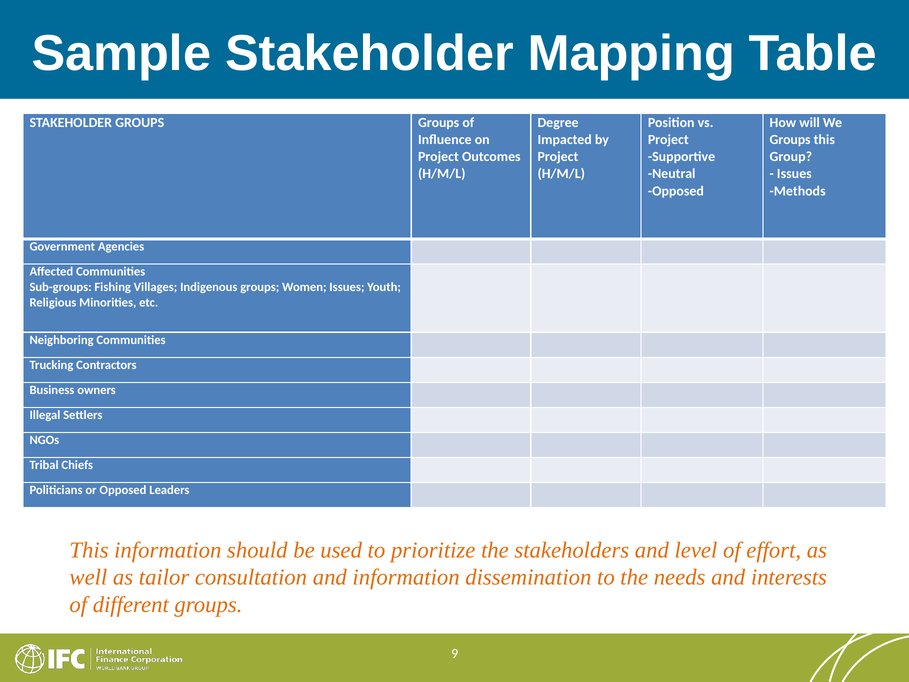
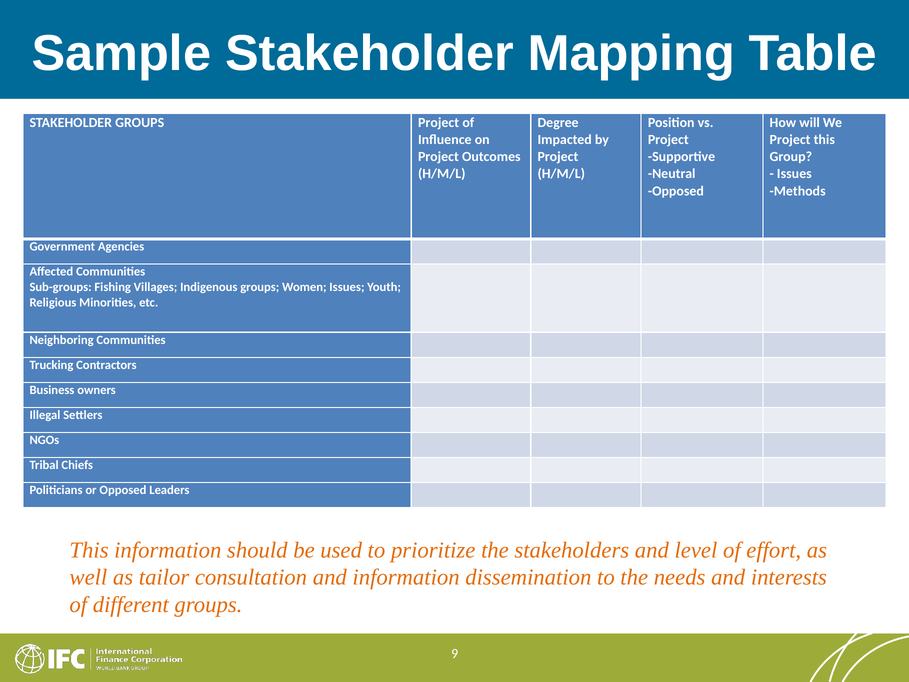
GROUPS Groups: Groups -> Project
Groups at (790, 140): Groups -> Project
